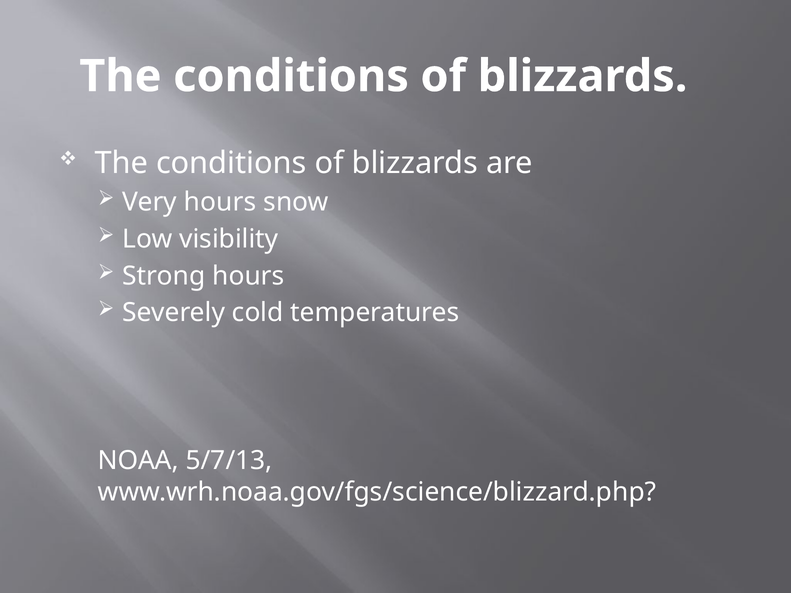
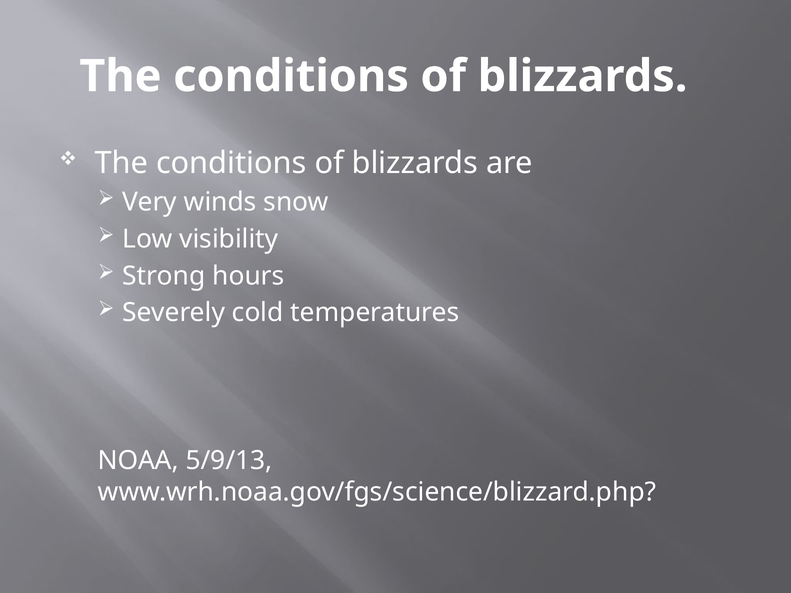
Very hours: hours -> winds
5/7/13: 5/7/13 -> 5/9/13
